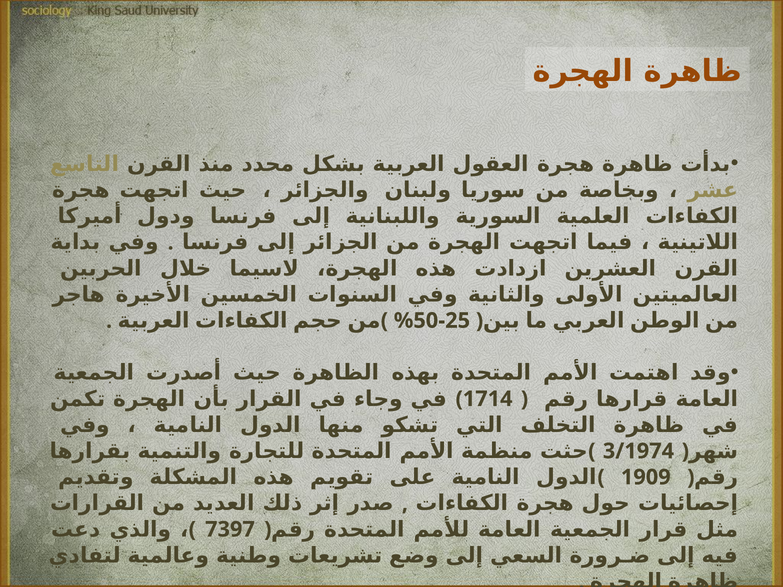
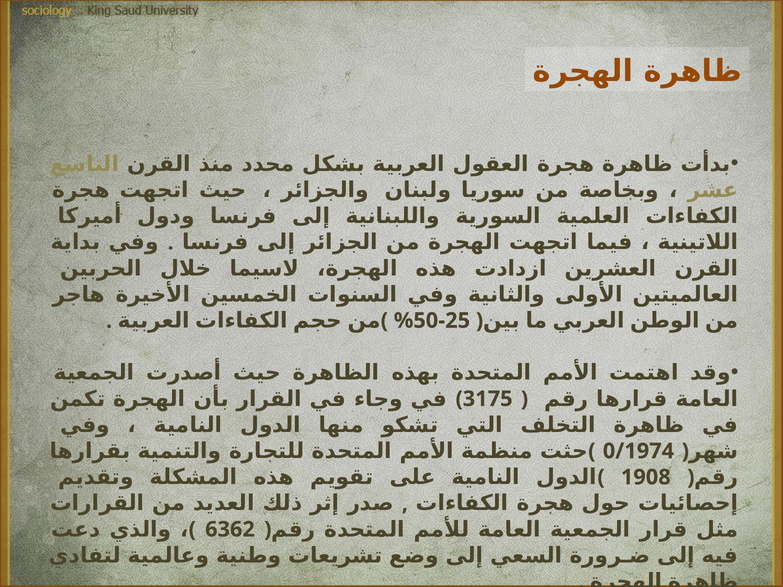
1714: 1714 -> 3175
3/1974: 3/1974 -> 0/1974
1909: 1909 -> 1908
7397: 7397 -> 6362
